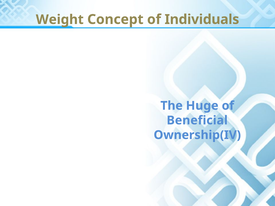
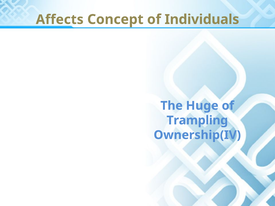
Weight: Weight -> Affects
Beneficial: Beneficial -> Trampling
